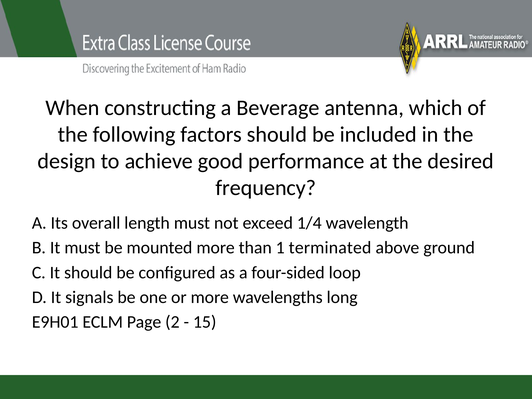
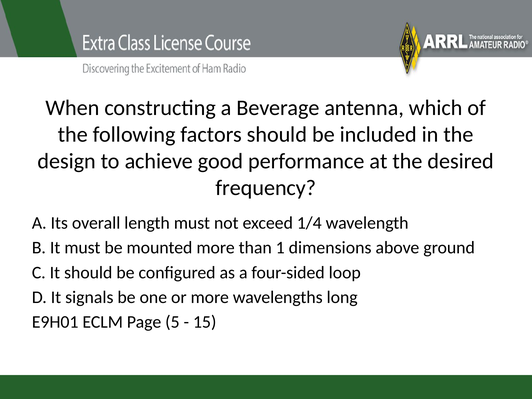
terminated: terminated -> dimensions
2: 2 -> 5
